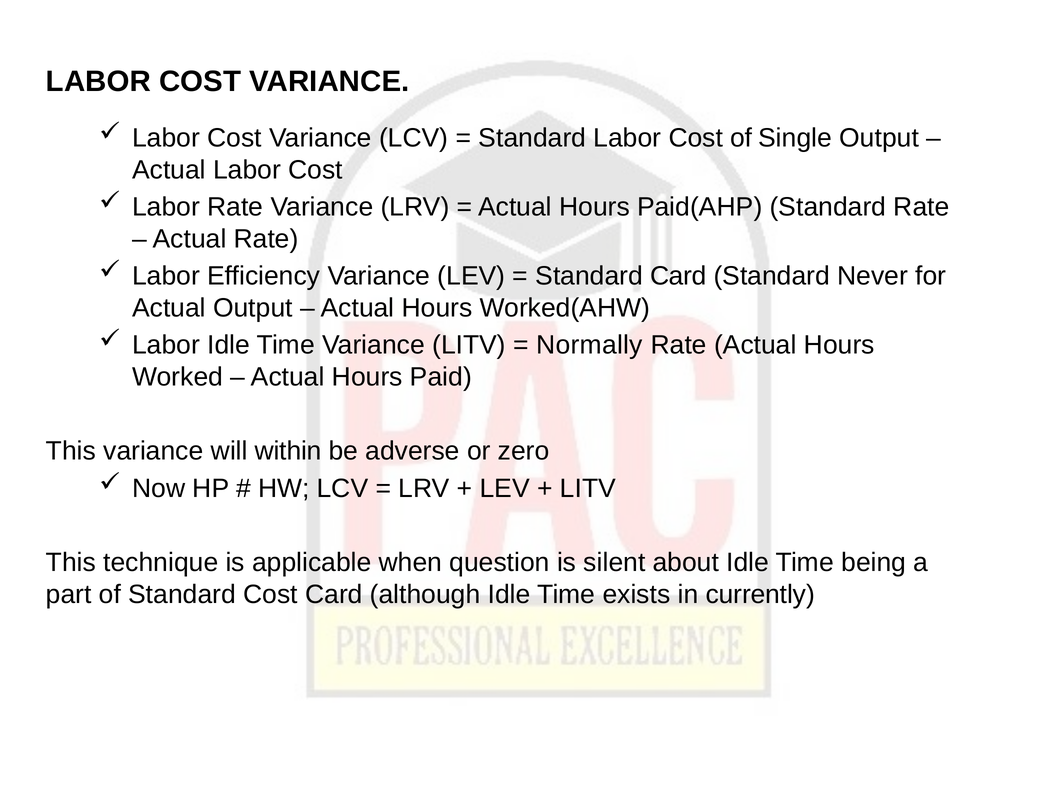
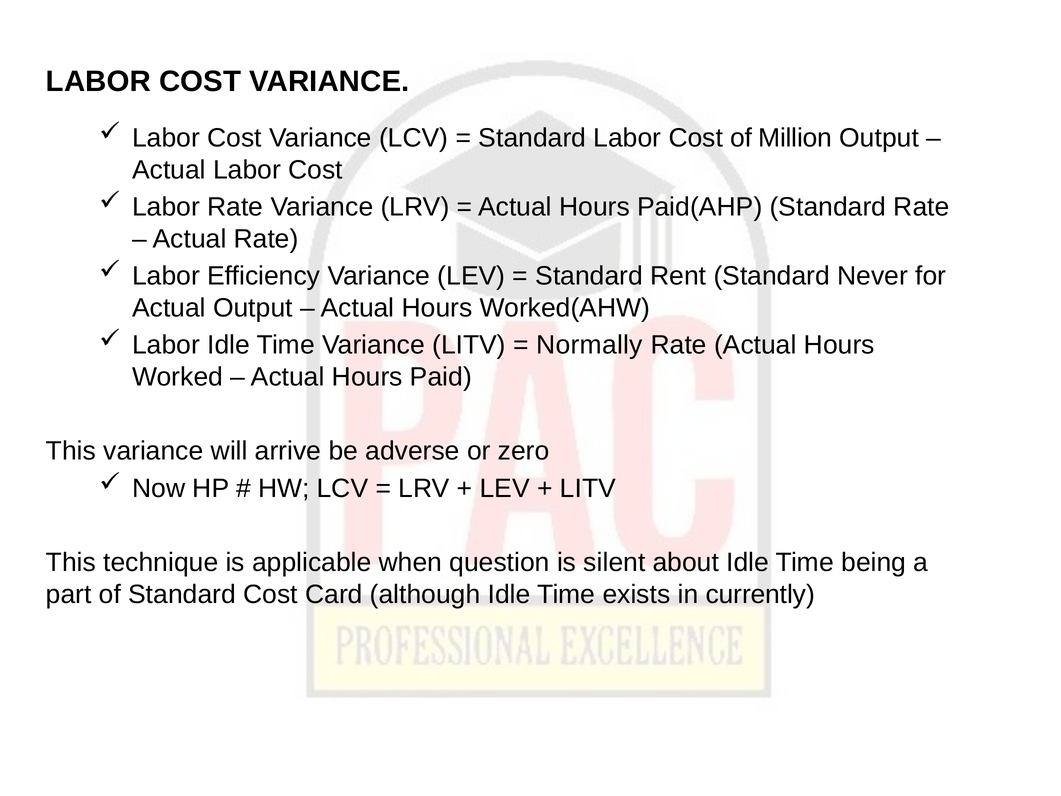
Single: Single -> Million
Standard Card: Card -> Rent
within: within -> arrive
